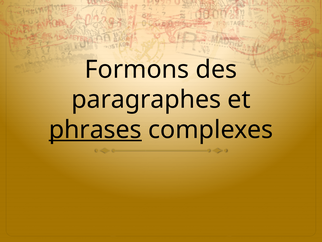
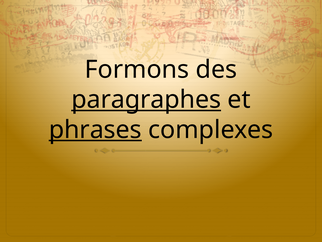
paragraphes underline: none -> present
